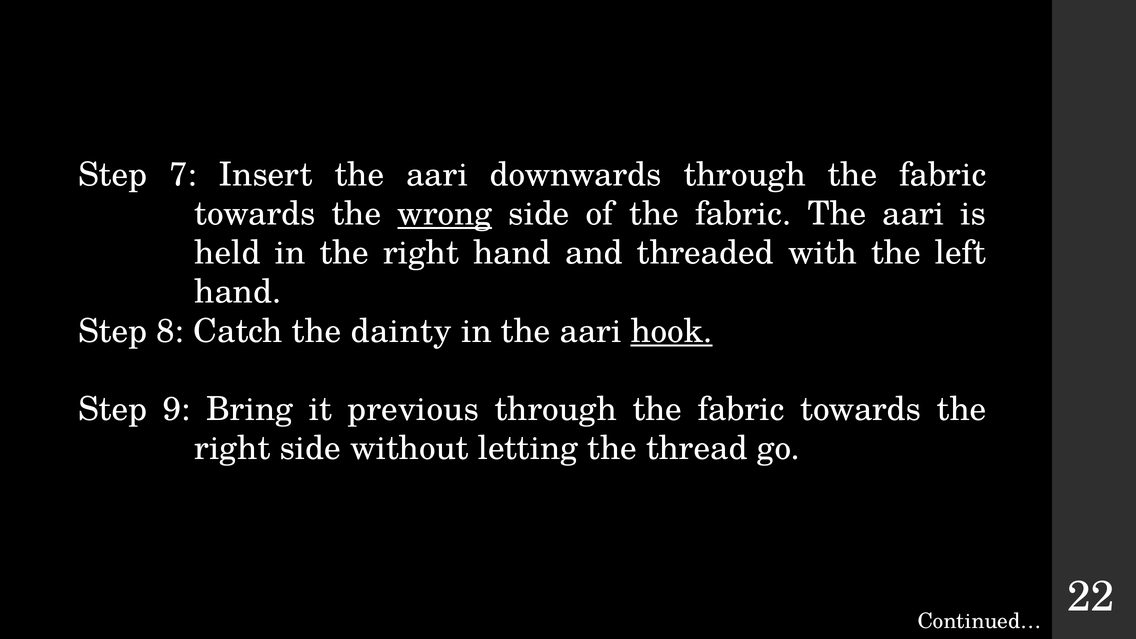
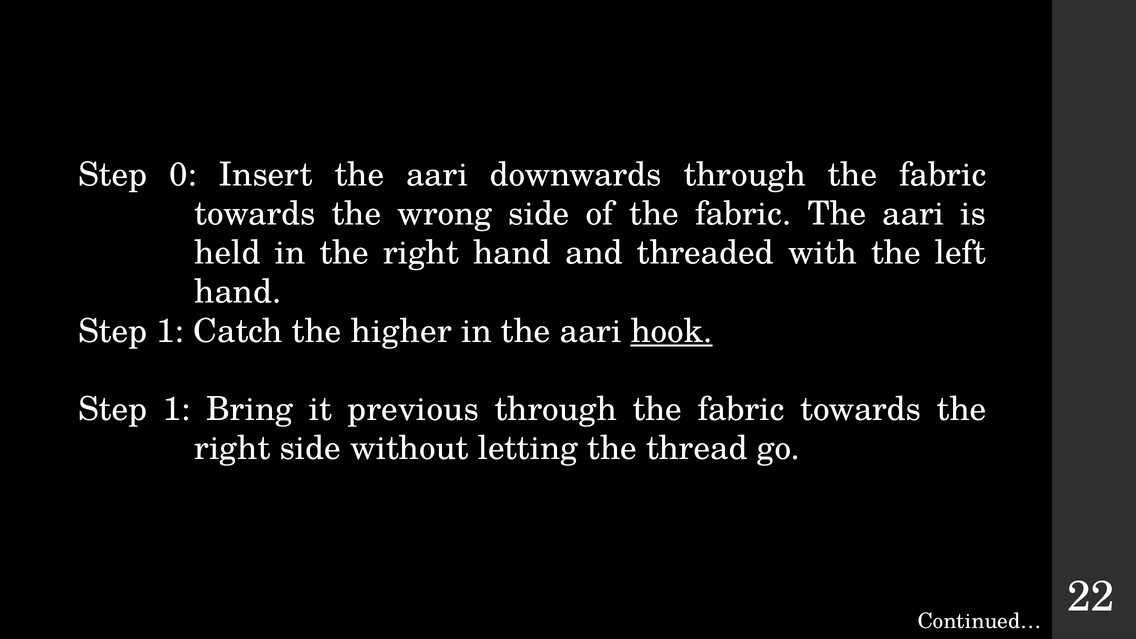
7: 7 -> 0
wrong underline: present -> none
8 at (170, 331): 8 -> 1
dainty: dainty -> higher
9 at (177, 409): 9 -> 1
